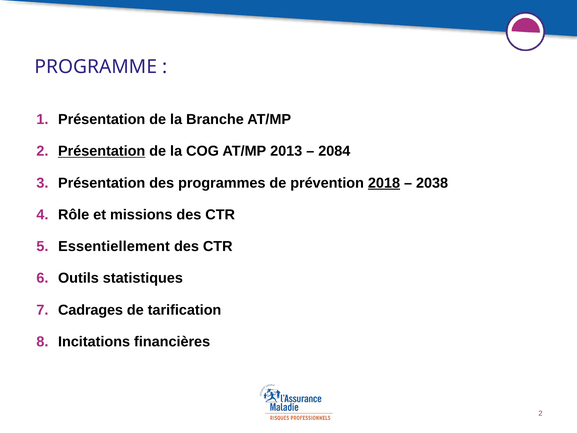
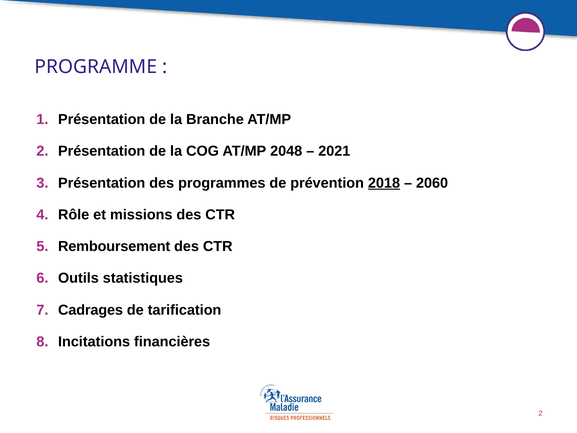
Présentation at (102, 151) underline: present -> none
2013: 2013 -> 2048
2084: 2084 -> 2021
2038: 2038 -> 2060
Essentiellement: Essentiellement -> Remboursement
